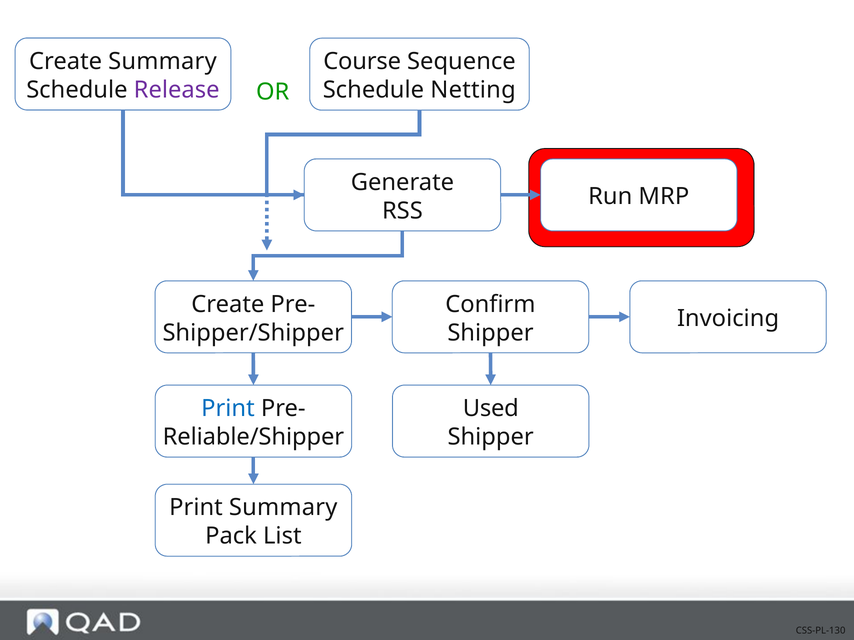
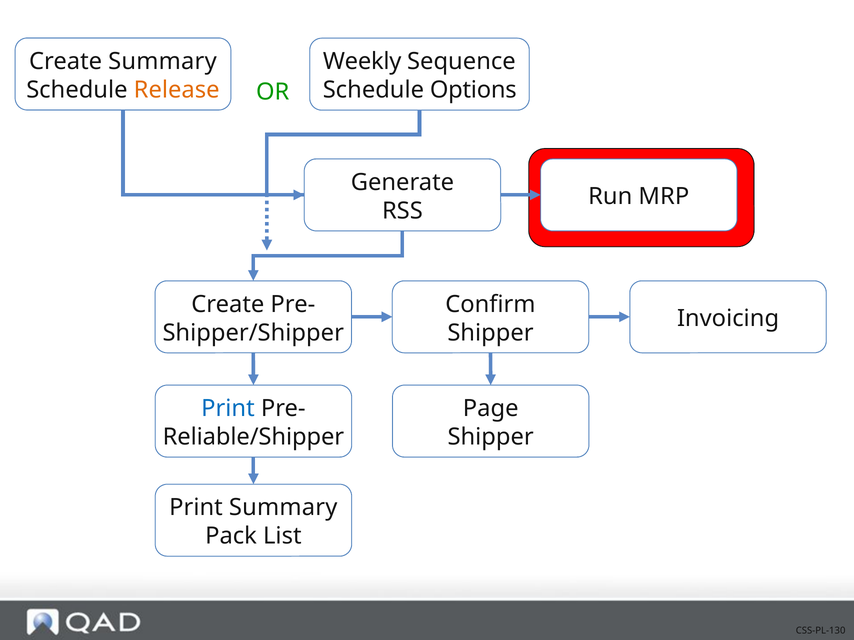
Course: Course -> Weekly
Release colour: purple -> orange
Netting: Netting -> Options
Used: Used -> Page
